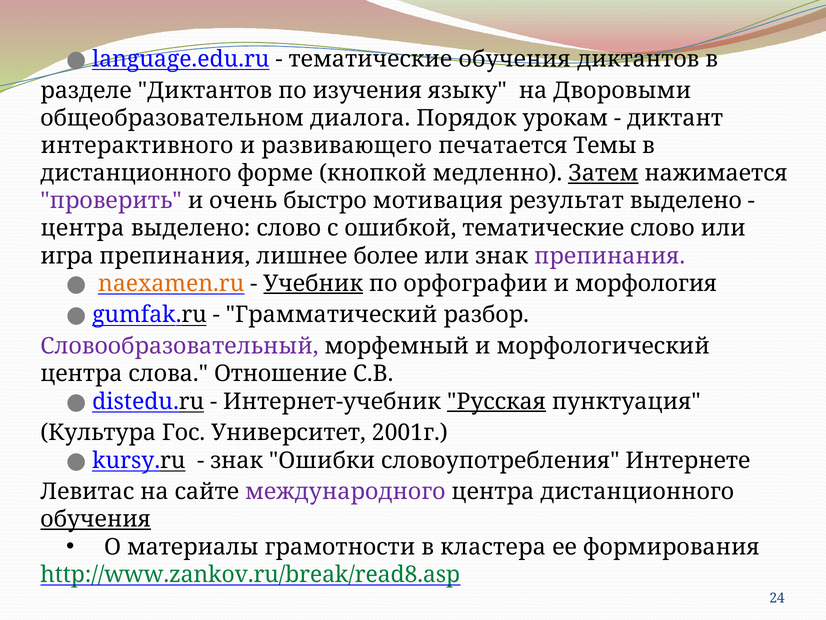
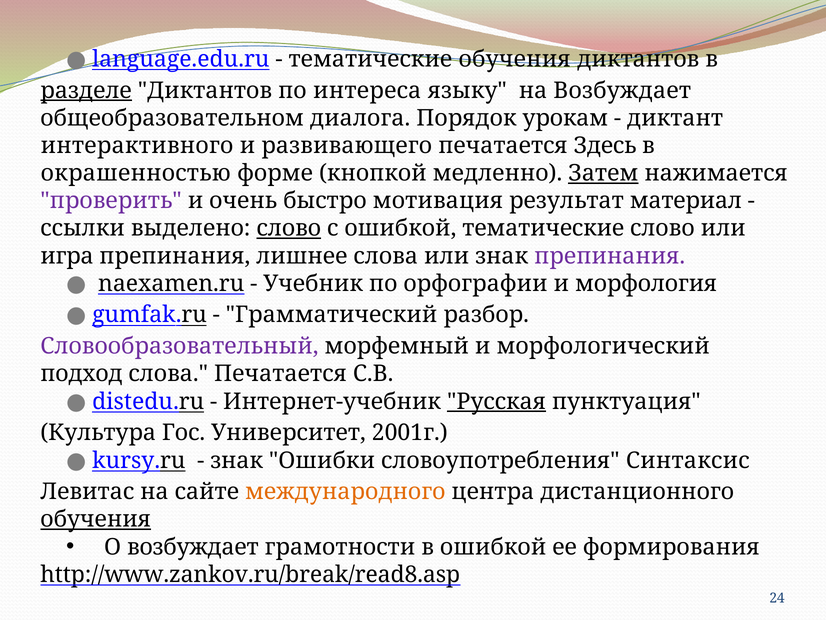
разделе underline: none -> present
изучения: изучения -> интереса
на Дворовыми: Дворовыми -> Возбуждает
Темы: Темы -> Здесь
дистанционного at (136, 173): дистанционного -> окрашенностью
результат выделено: выделено -> материал
центра at (82, 228): центра -> ссылки
слово at (289, 228) underline: none -> present
лишнее более: более -> слова
naexamen.ru colour: orange -> black
Учебник underline: present -> none
центра at (81, 374): центра -> подход
слова Отношение: Отношение -> Печатается
Интернете: Интернете -> Синтаксис
международного colour: purple -> orange
О материалы: материалы -> возбуждает
в кластера: кластера -> ошибкой
http://www.zankov.ru/break/read8.asp colour: green -> black
